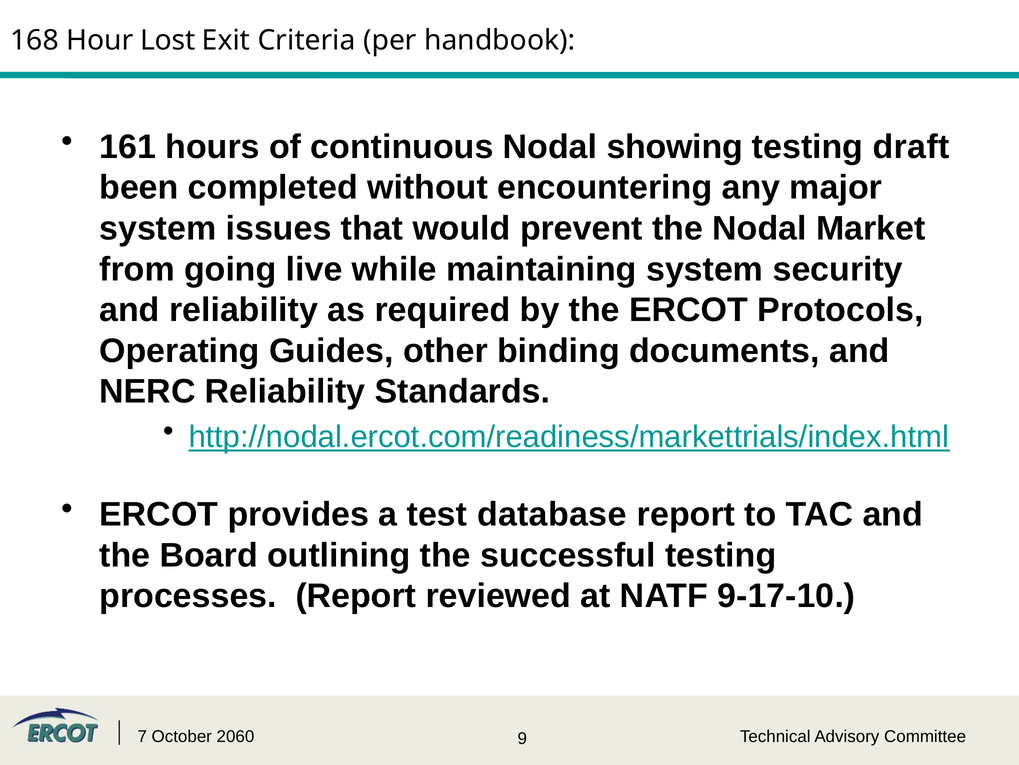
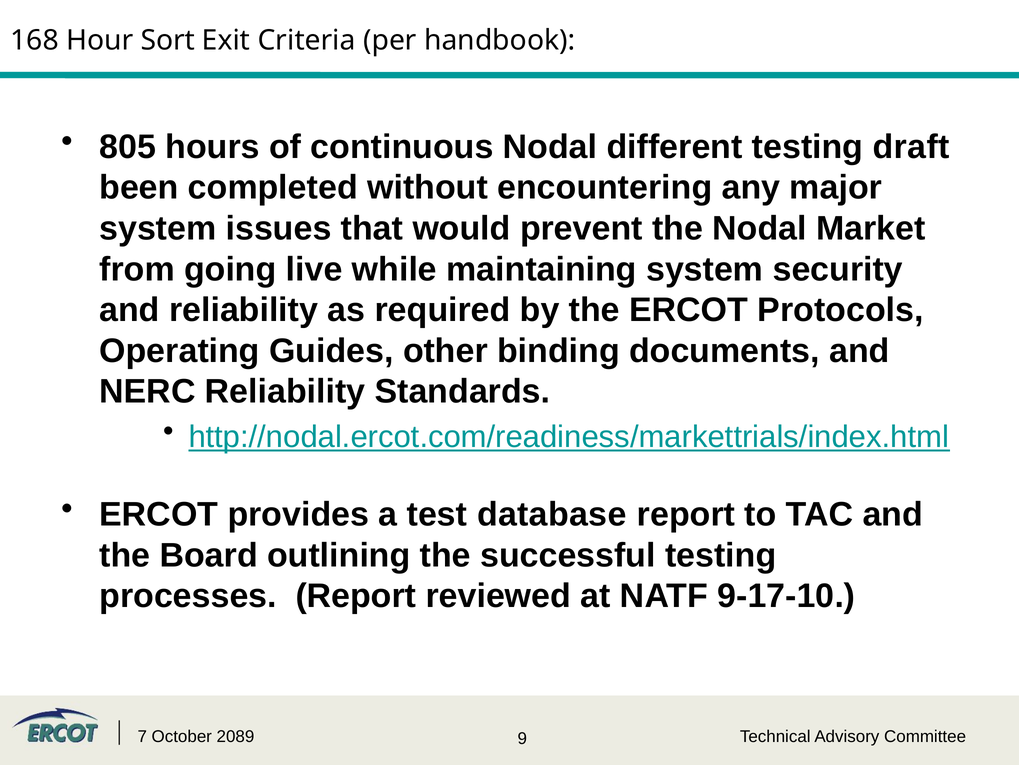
Lost: Lost -> Sort
161: 161 -> 805
showing: showing -> different
2060: 2060 -> 2089
